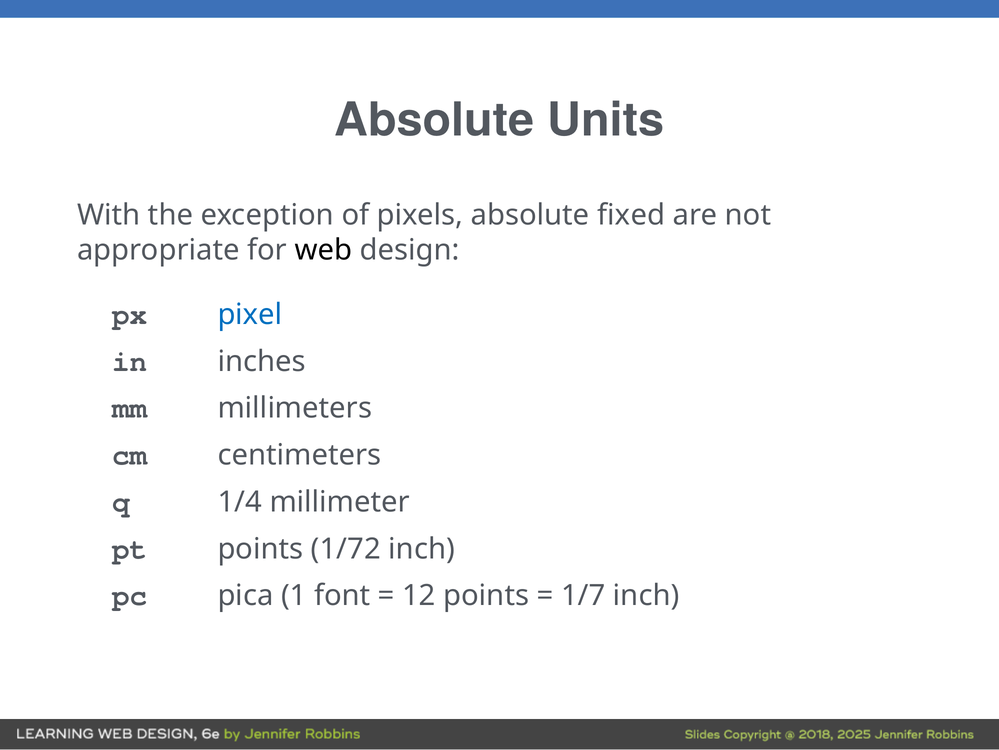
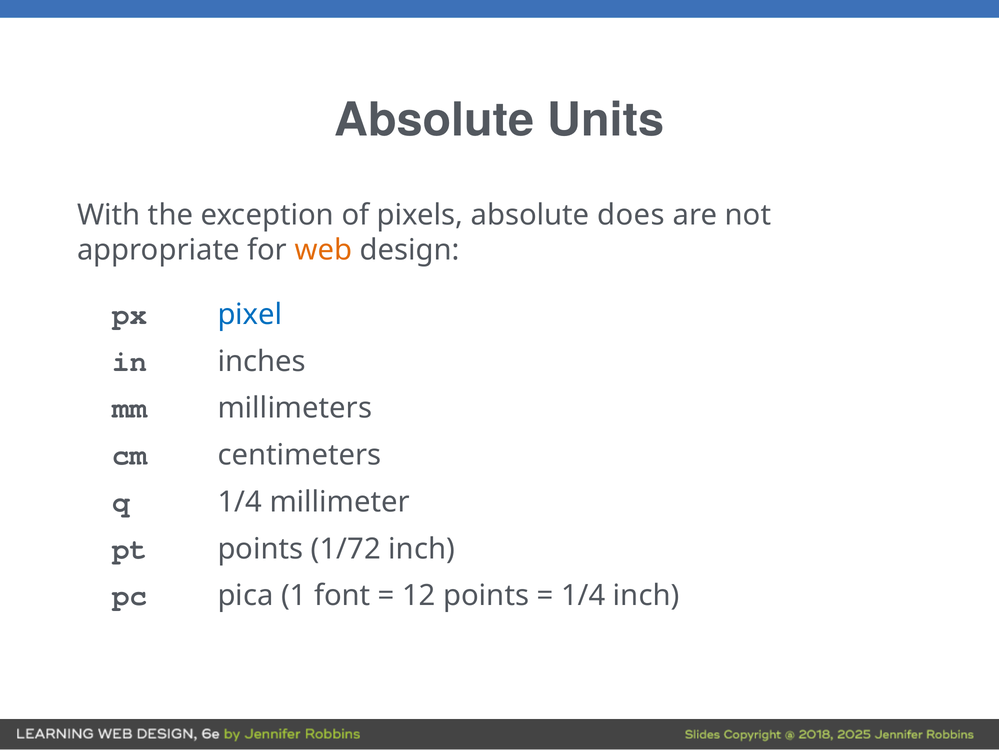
fixed: fixed -> does
web colour: black -> orange
1/7 at (583, 595): 1/7 -> 1/4
